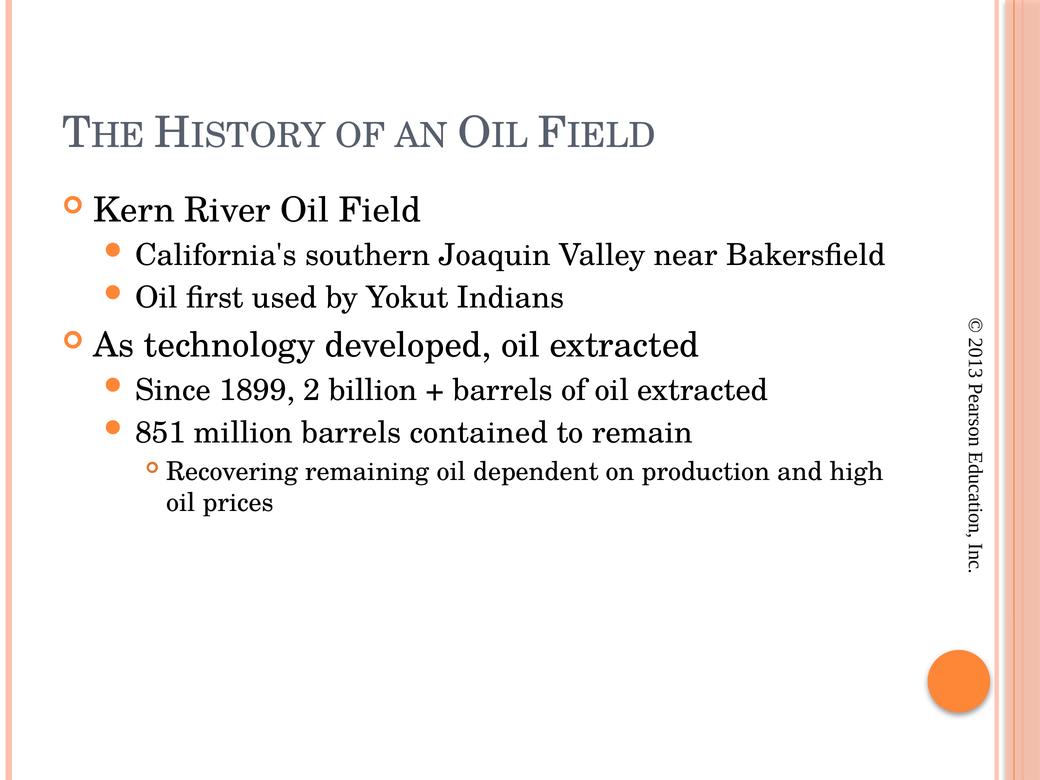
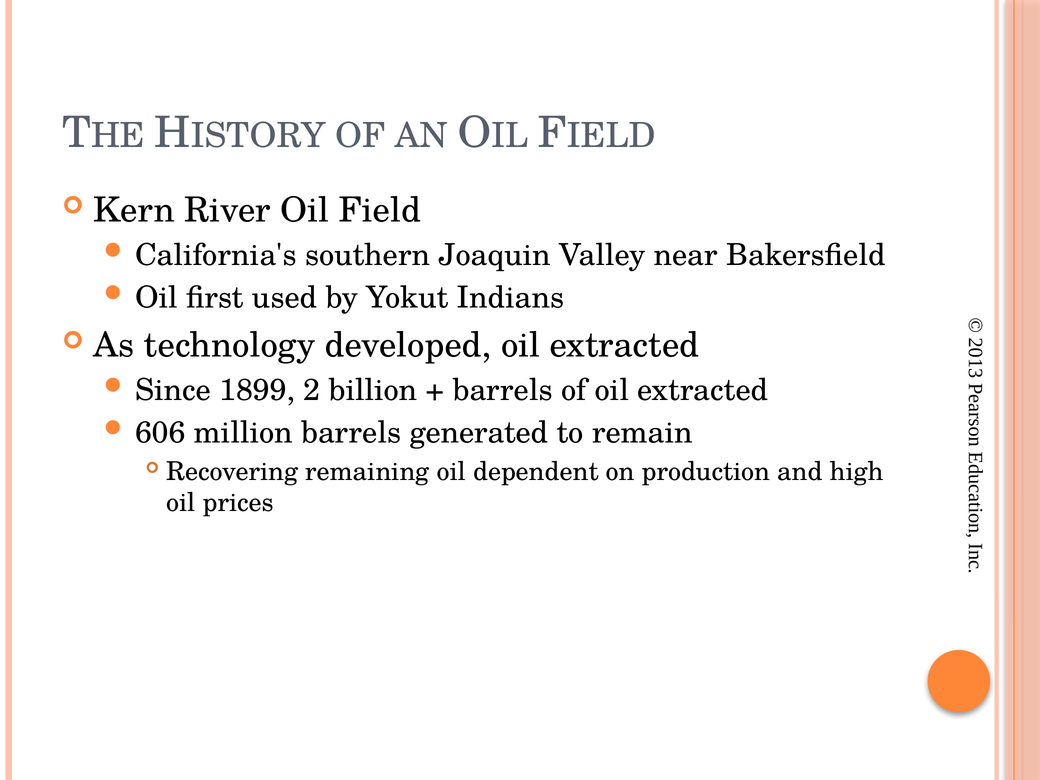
851: 851 -> 606
contained: contained -> generated
